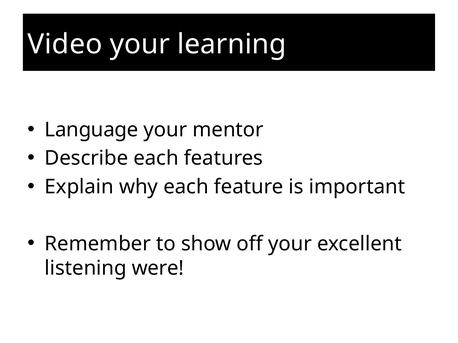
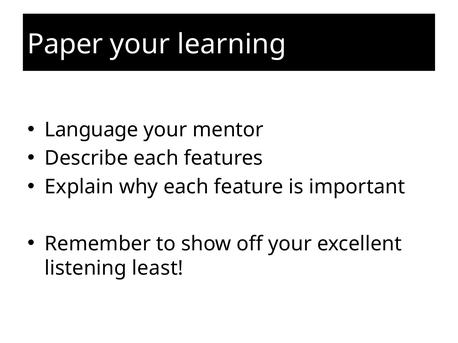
Video: Video -> Paper
were: were -> least
